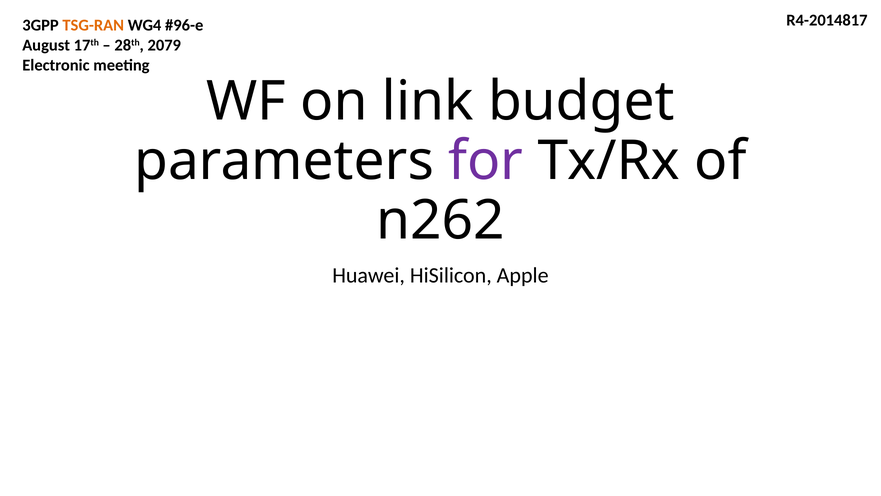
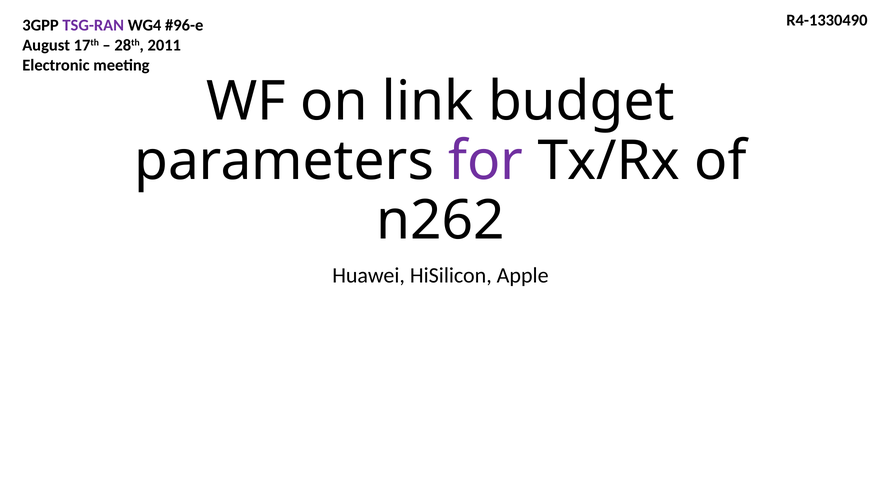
R4-2014817: R4-2014817 -> R4-1330490
TSG-RAN colour: orange -> purple
2079: 2079 -> 2011
